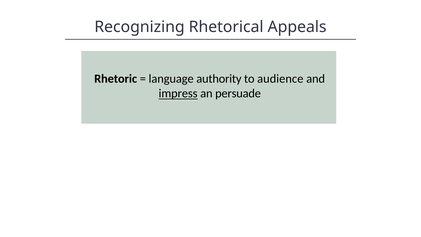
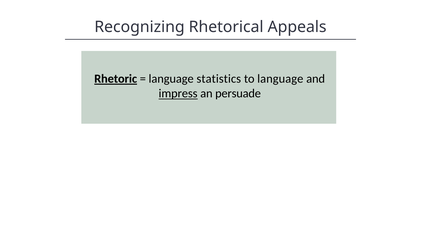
Rhetoric underline: none -> present
authority: authority -> statistics
to audience: audience -> language
